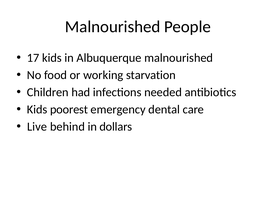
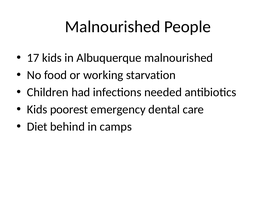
Live: Live -> Diet
dollars: dollars -> camps
